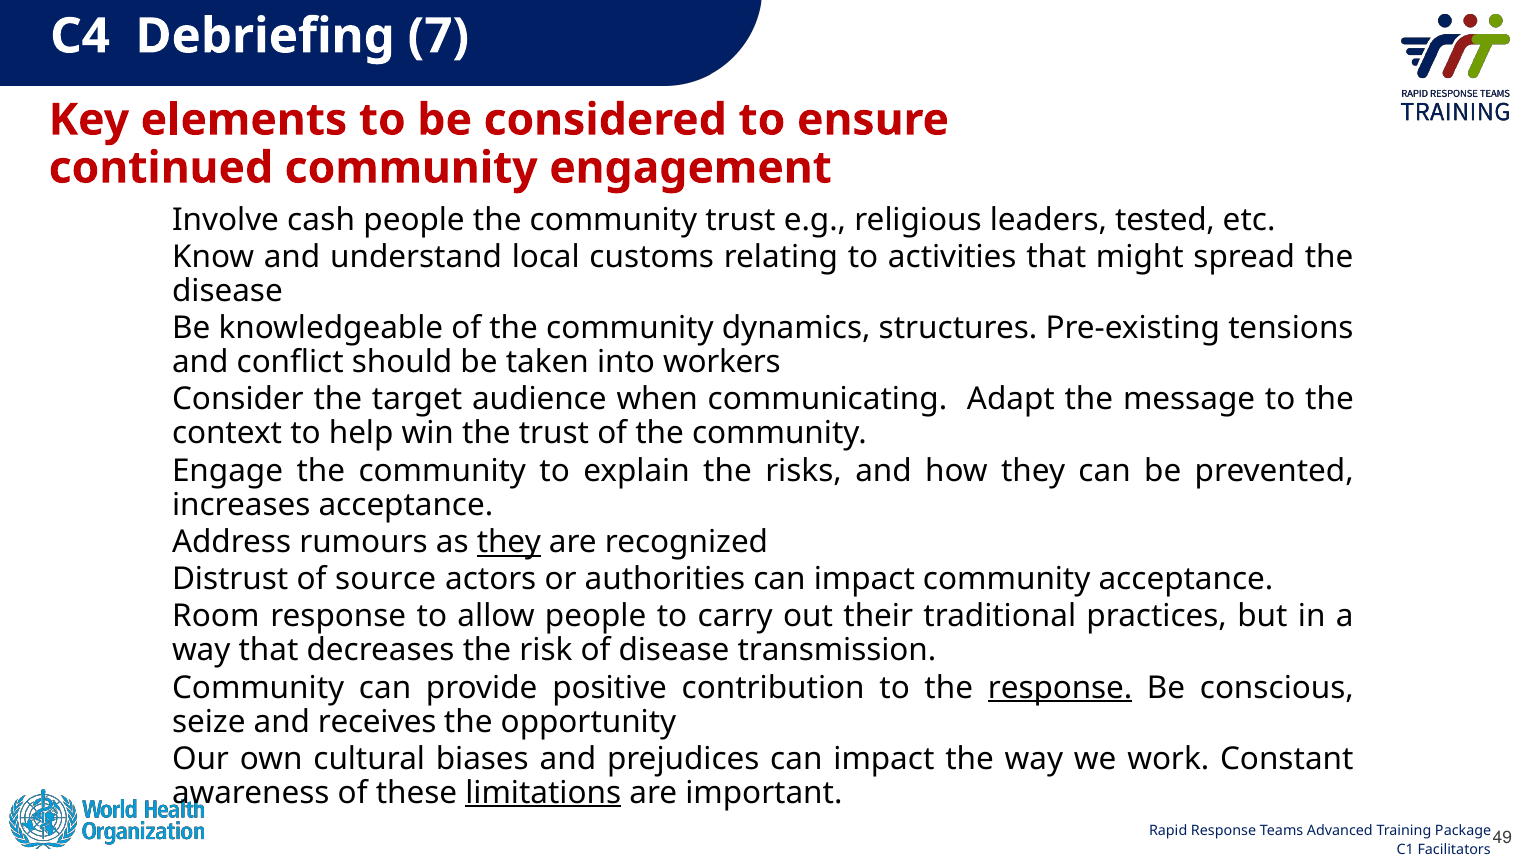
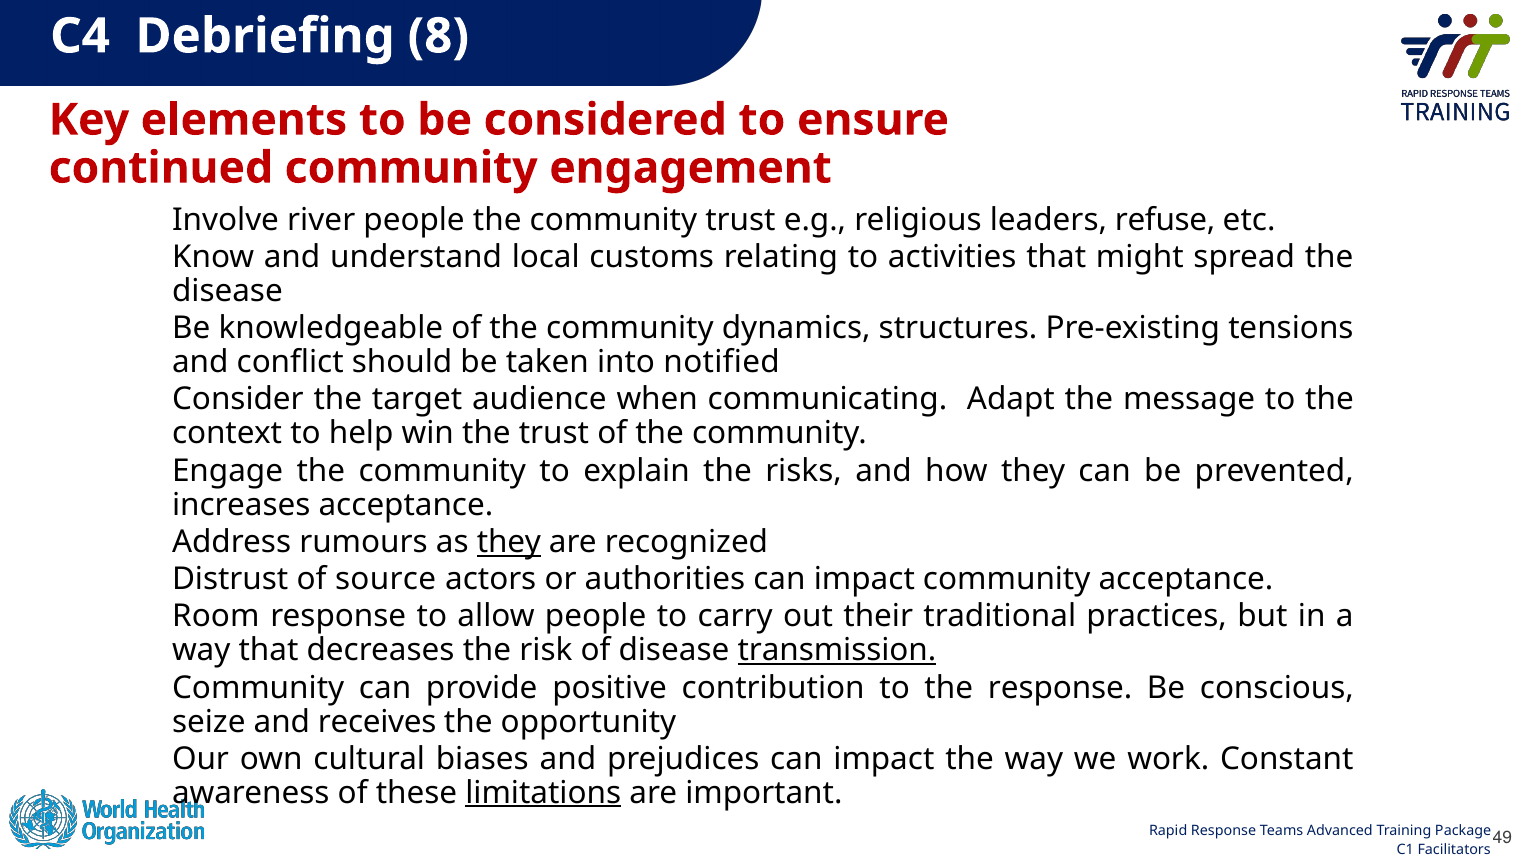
7: 7 -> 8
cash: cash -> river
tested: tested -> refuse
workers: workers -> notified
transmission underline: none -> present
response at (1060, 688) underline: present -> none
